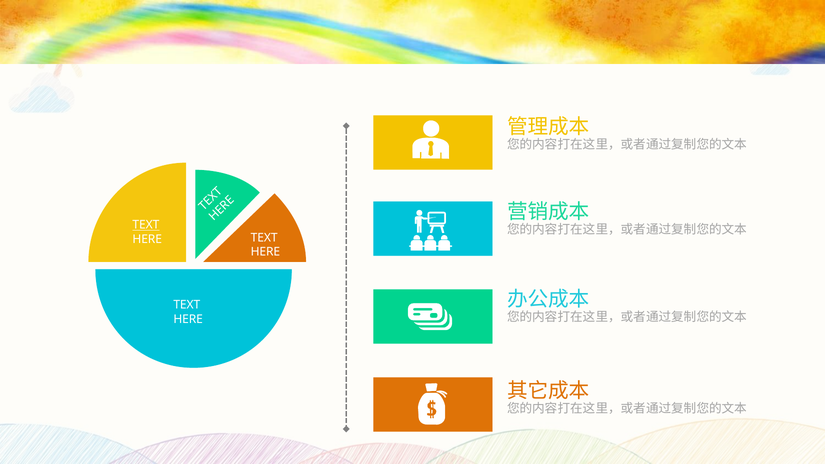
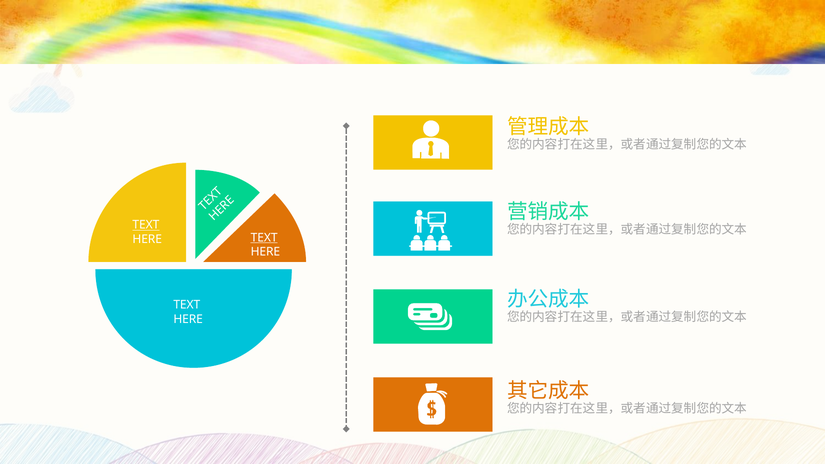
TEXT at (264, 238) underline: none -> present
